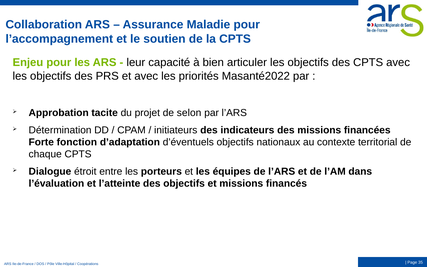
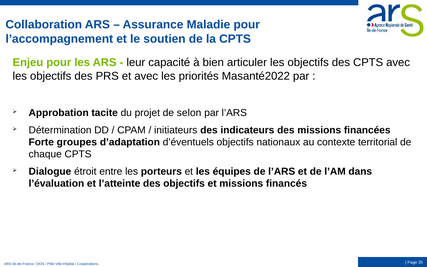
fonction: fonction -> groupes
